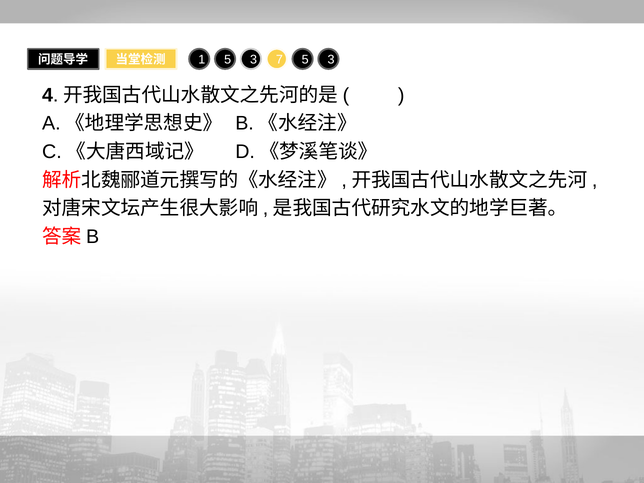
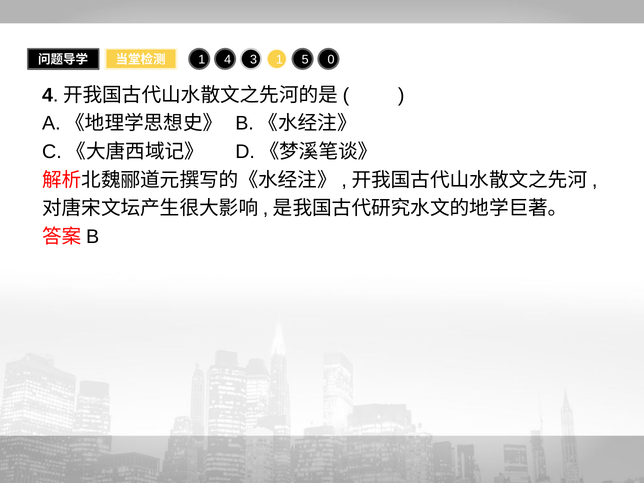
1 5: 5 -> 4
3 7: 7 -> 1
3 at (331, 60): 3 -> 0
